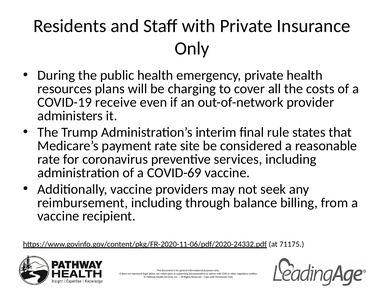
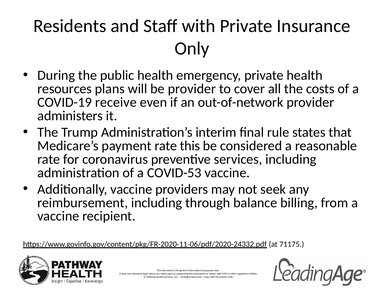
be charging: charging -> provider
rate site: site -> this
COVID-69: COVID-69 -> COVID-53
